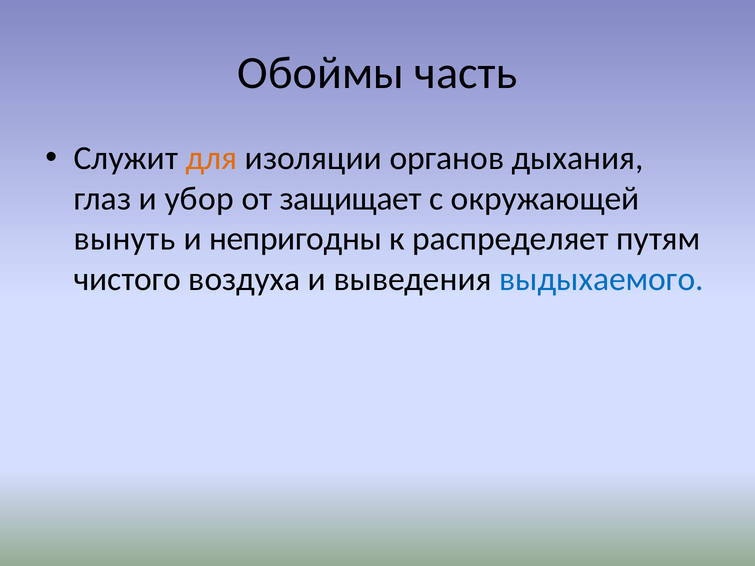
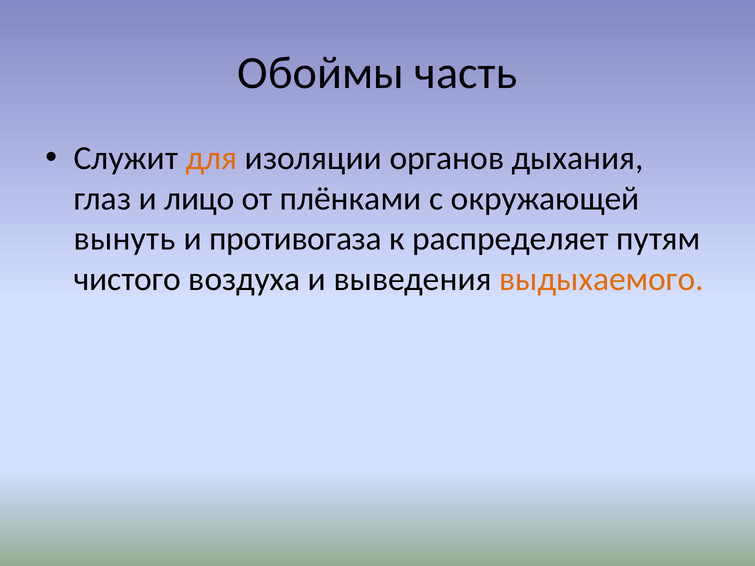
убор: убор -> лицо
защищает: защищает -> плёнками
непригодны: непригодны -> противогаза
выдыхаемого colour: blue -> orange
